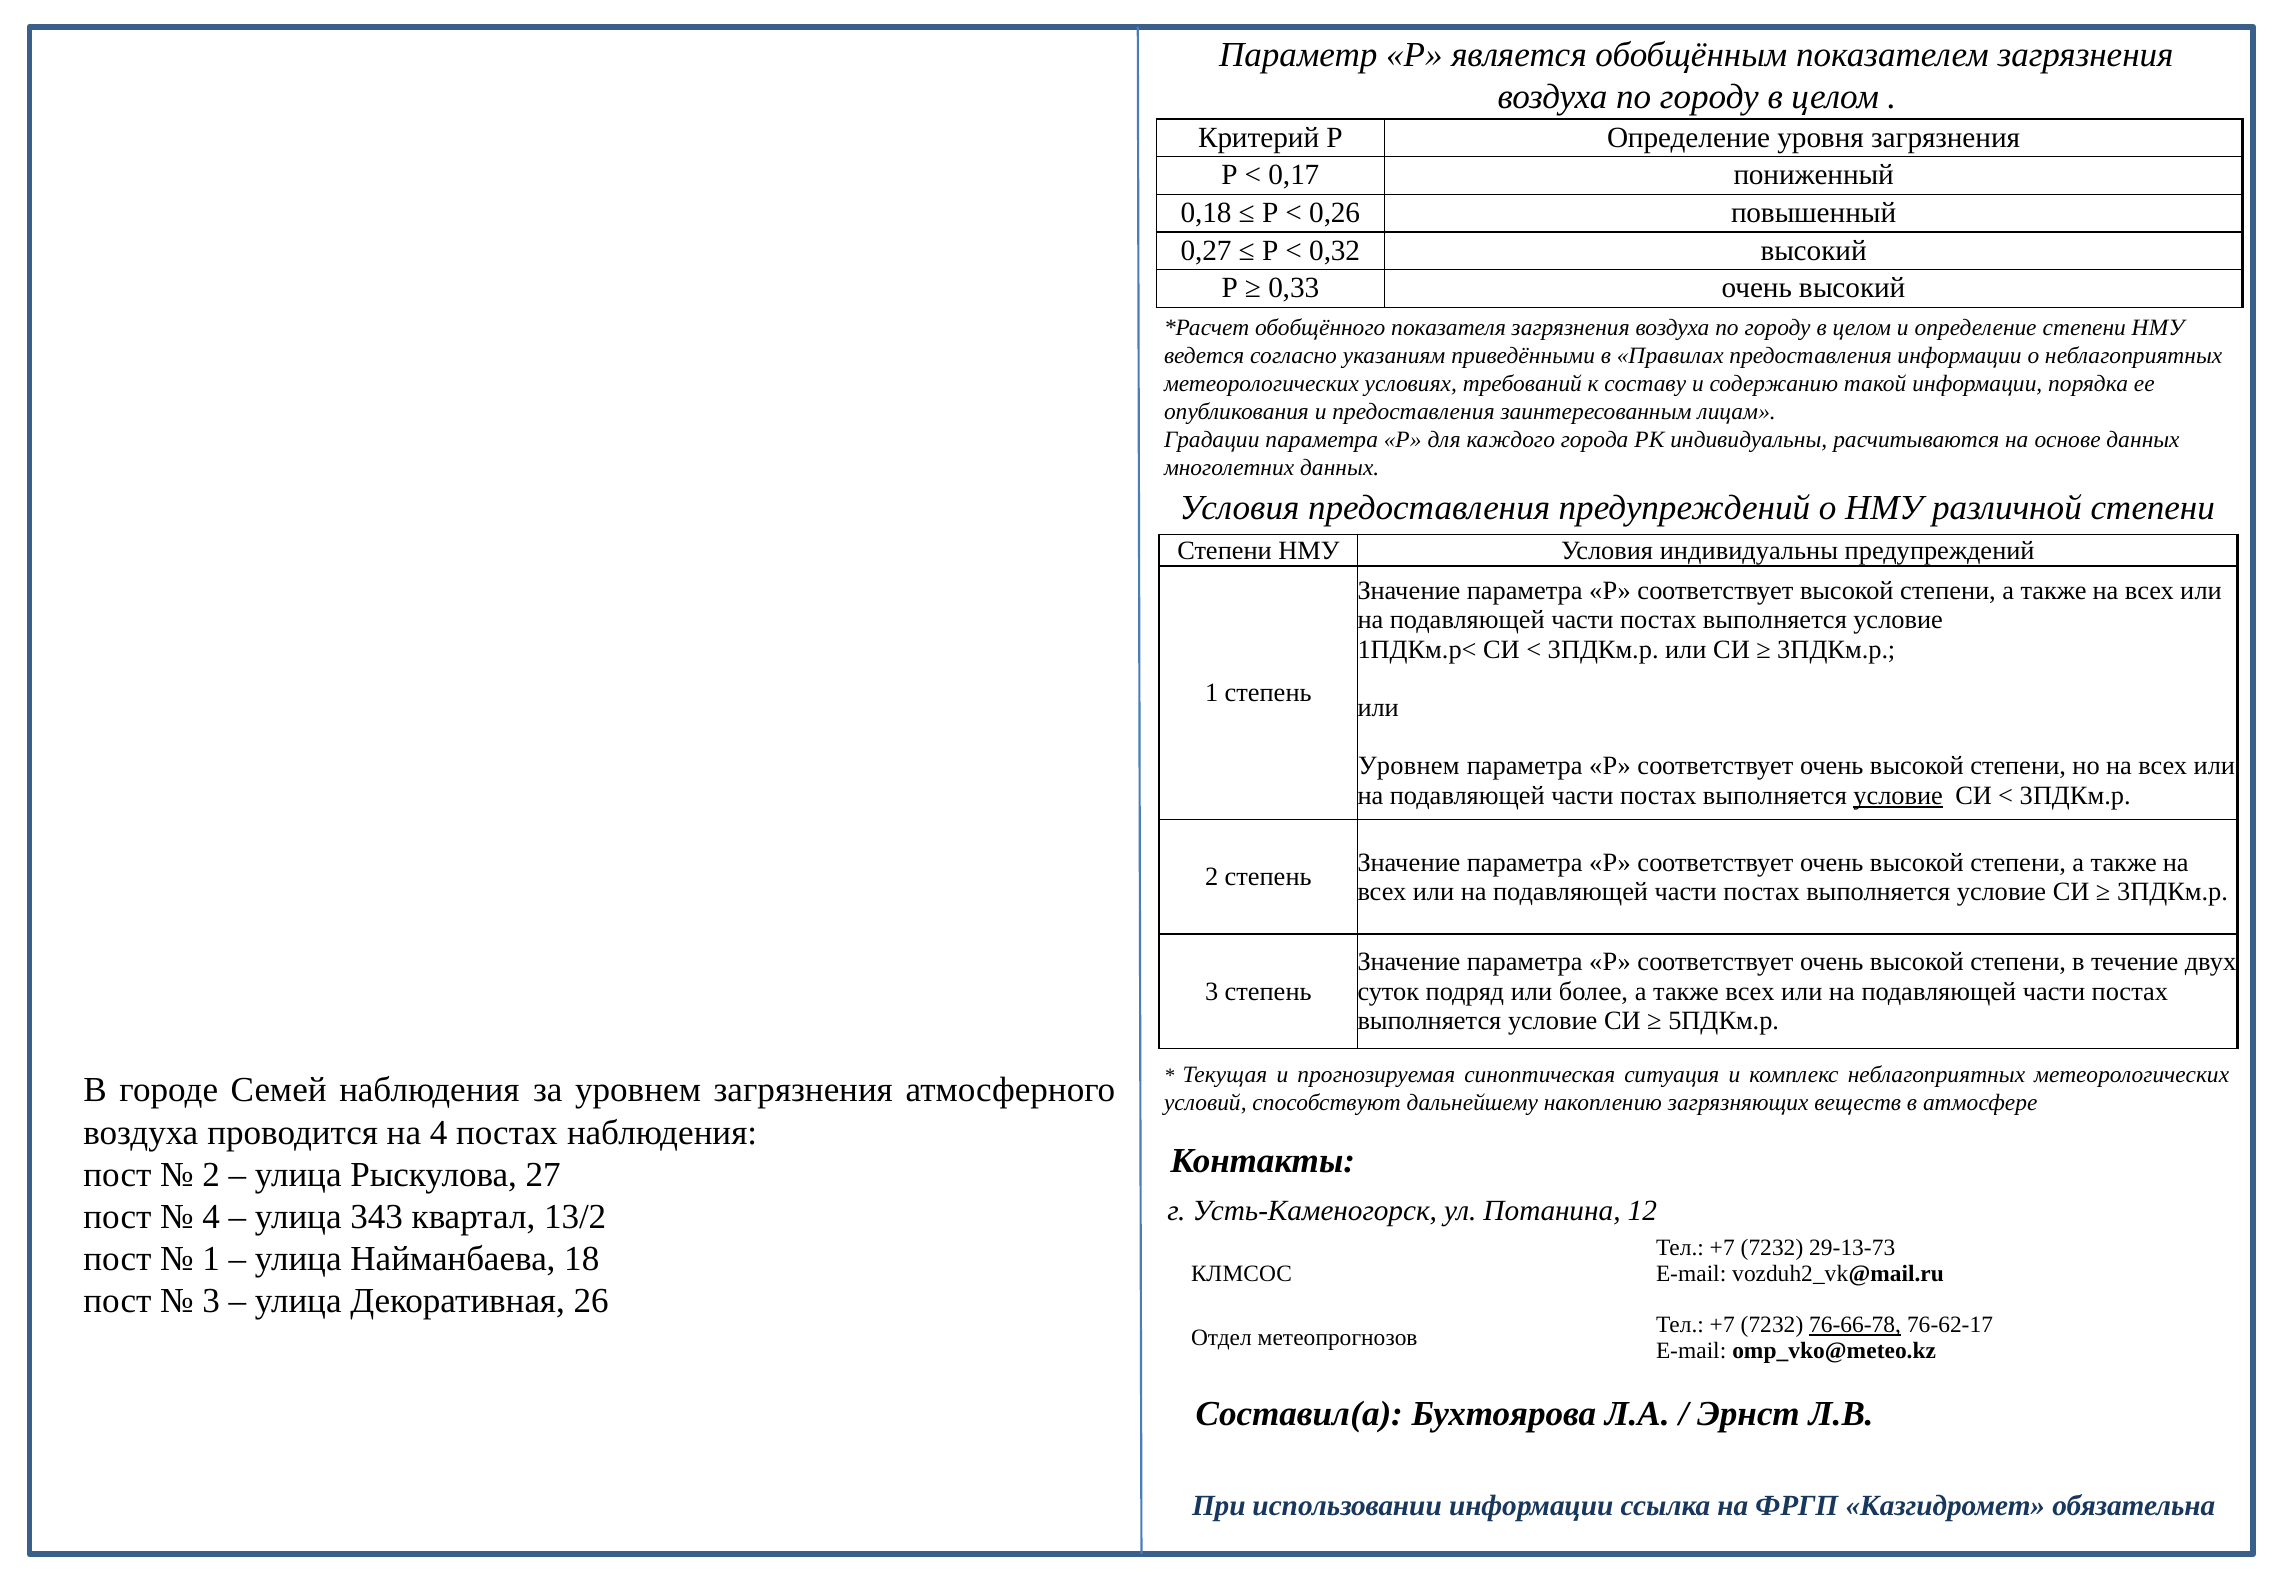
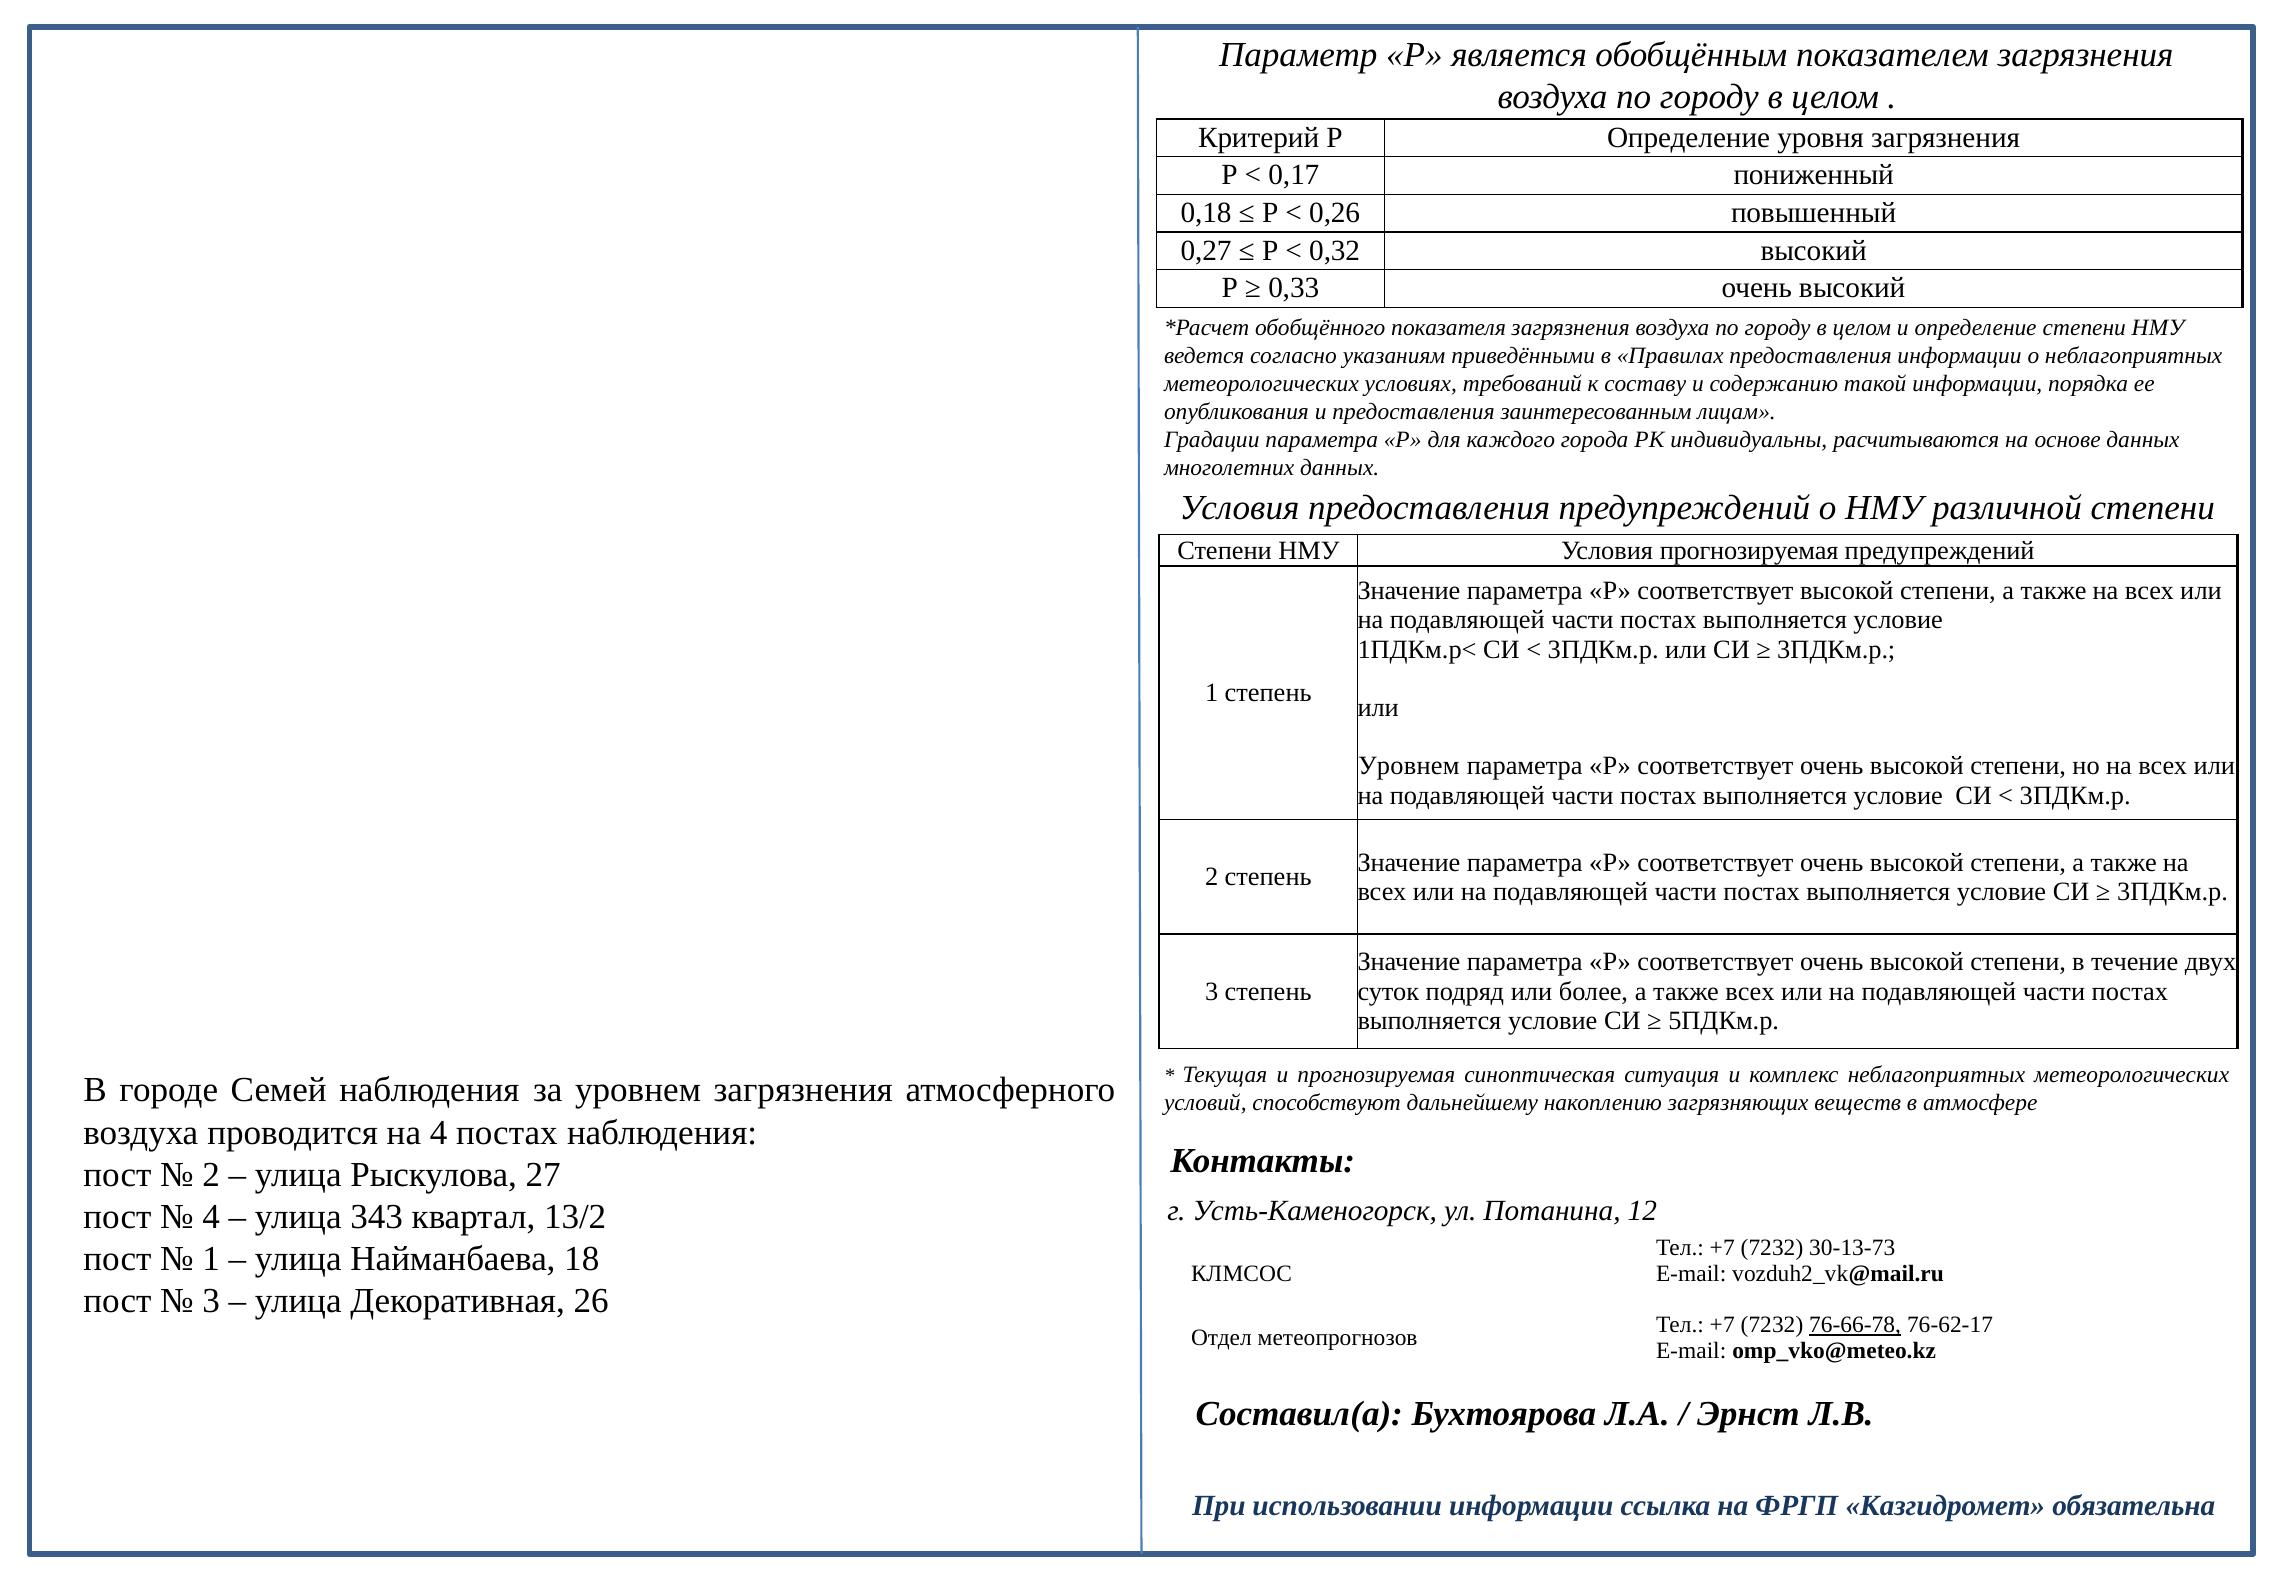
Условия индивидуальны: индивидуальны -> прогнозируемая
условие at (1898, 795) underline: present -> none
29-13-73: 29-13-73 -> 30-13-73
